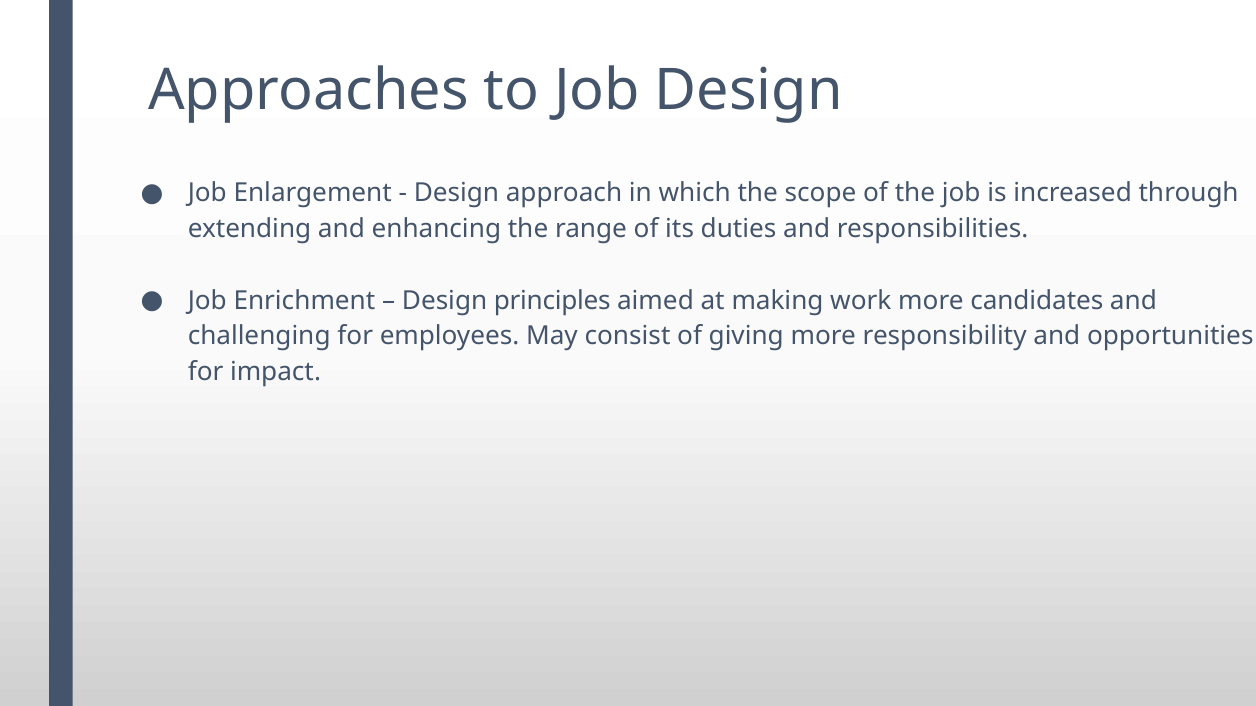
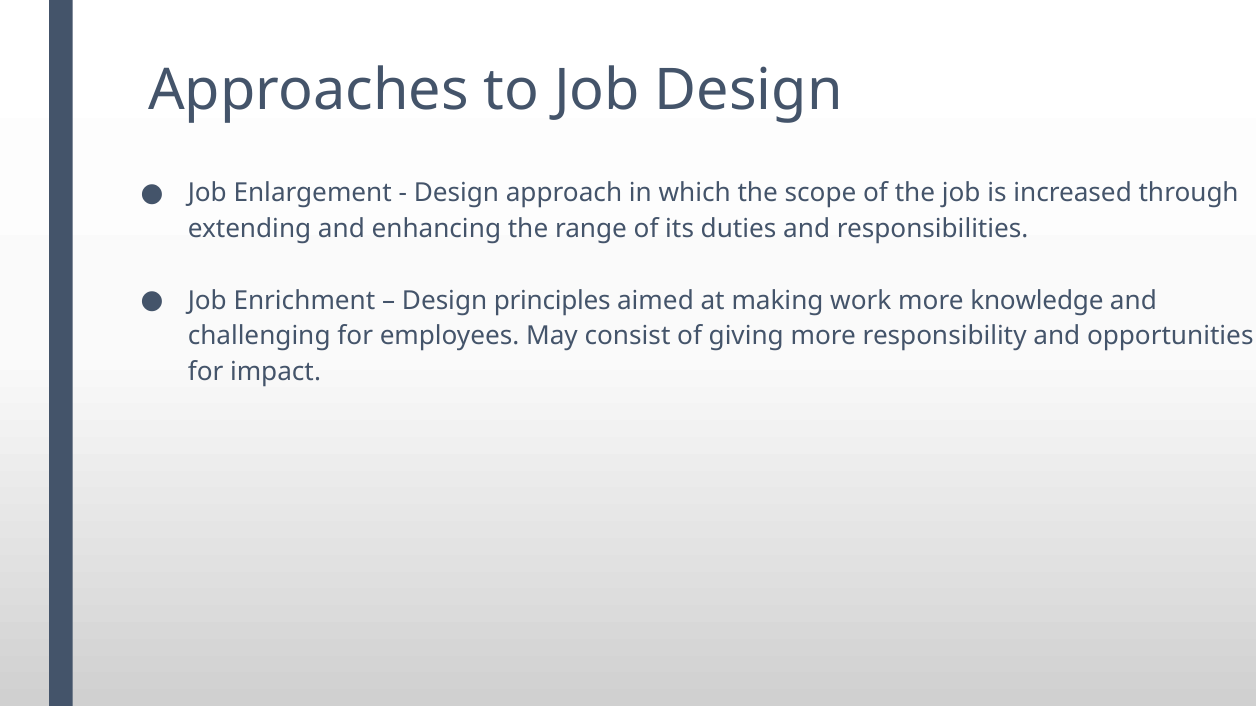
candidates: candidates -> knowledge
